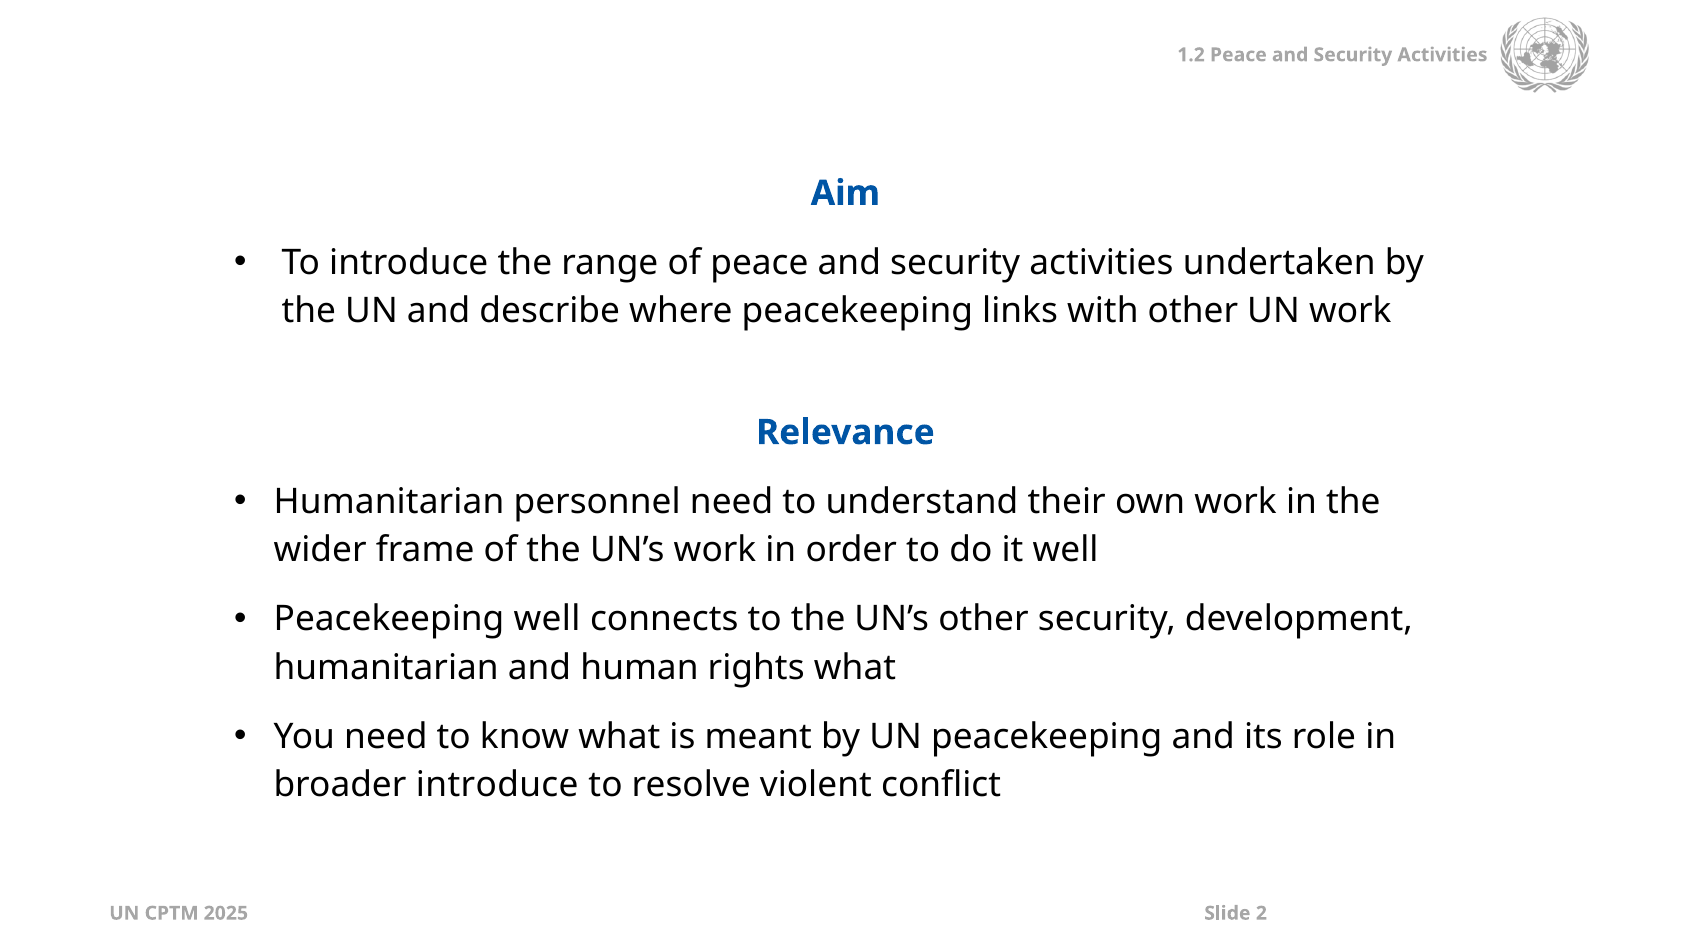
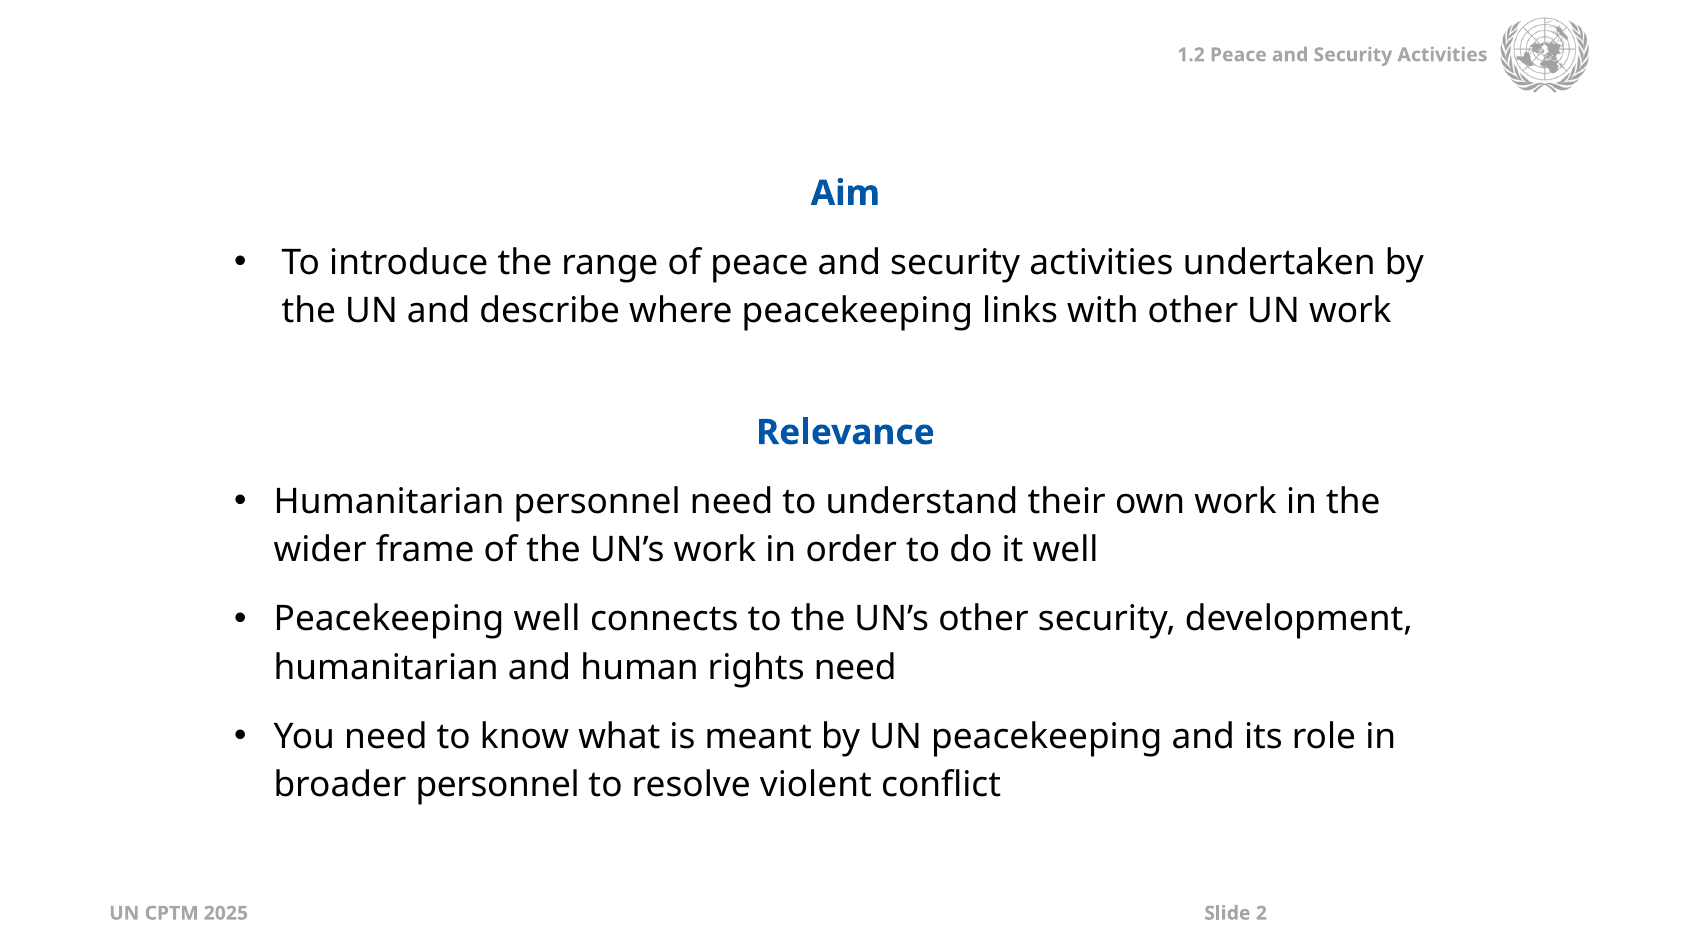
rights what: what -> need
broader introduce: introduce -> personnel
